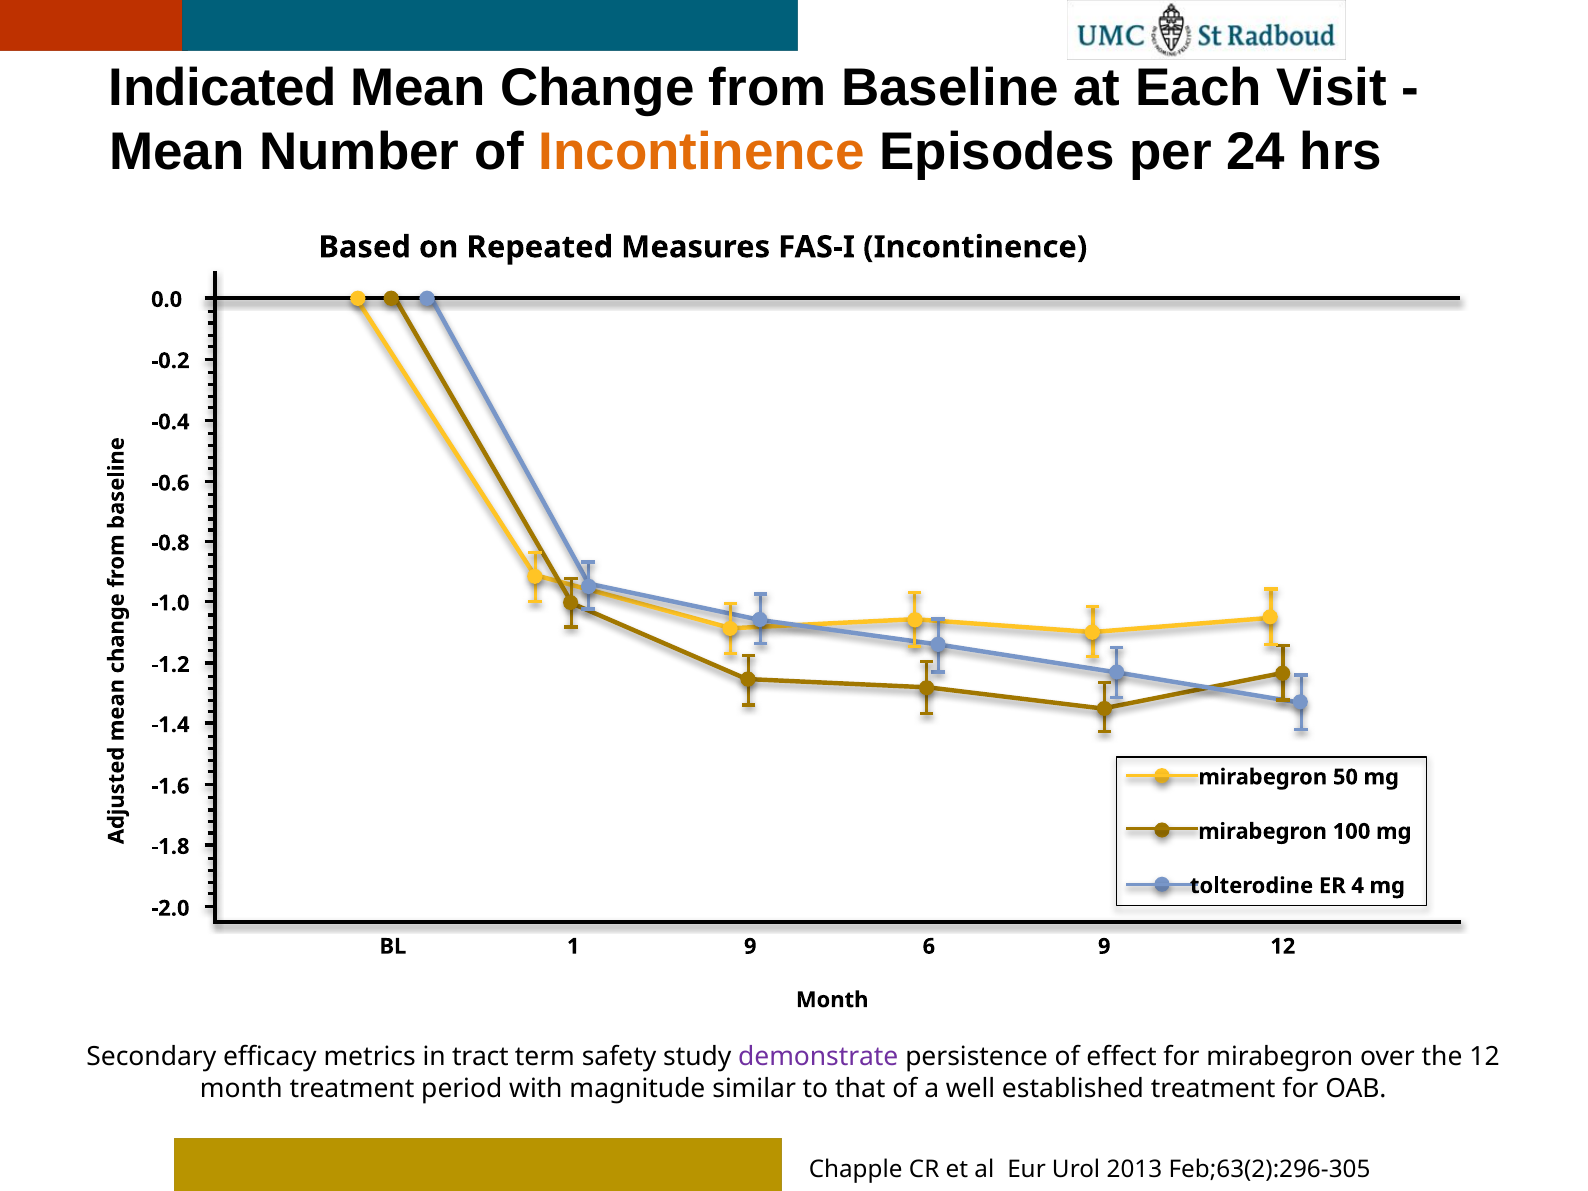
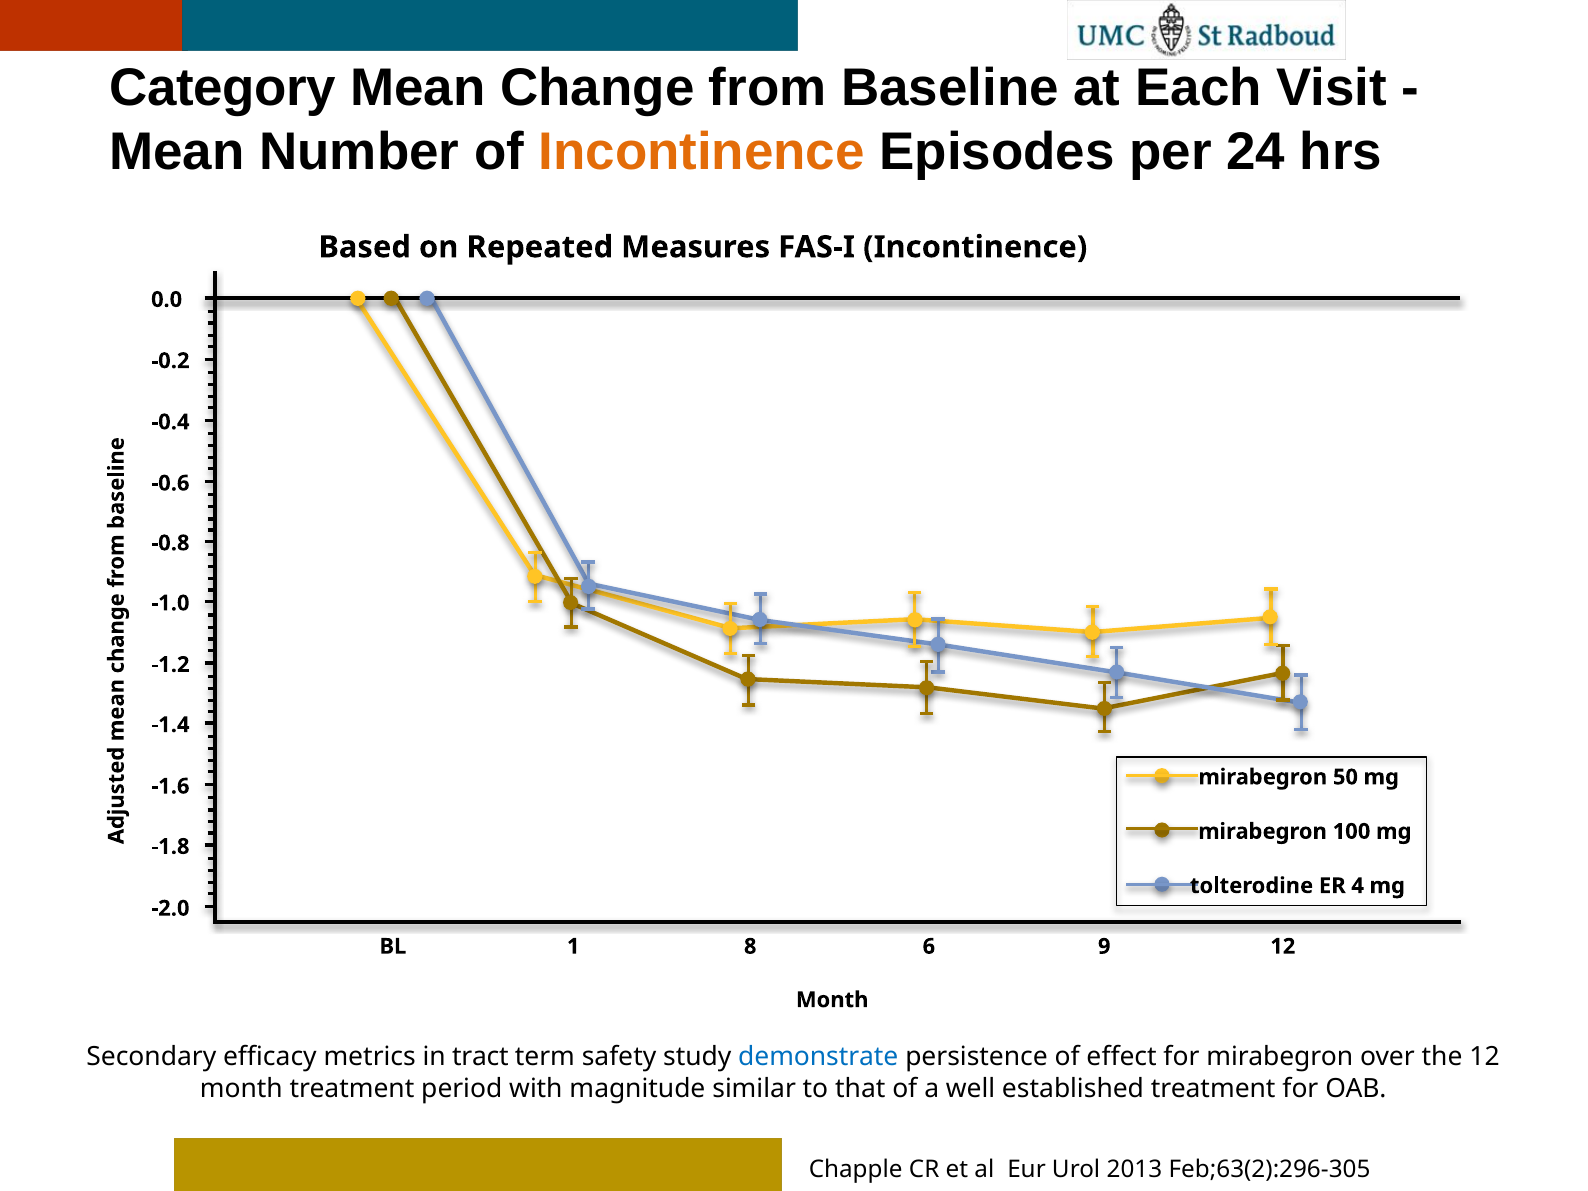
Indicated: Indicated -> Category
1 9: 9 -> 8
demonstrate colour: purple -> blue
